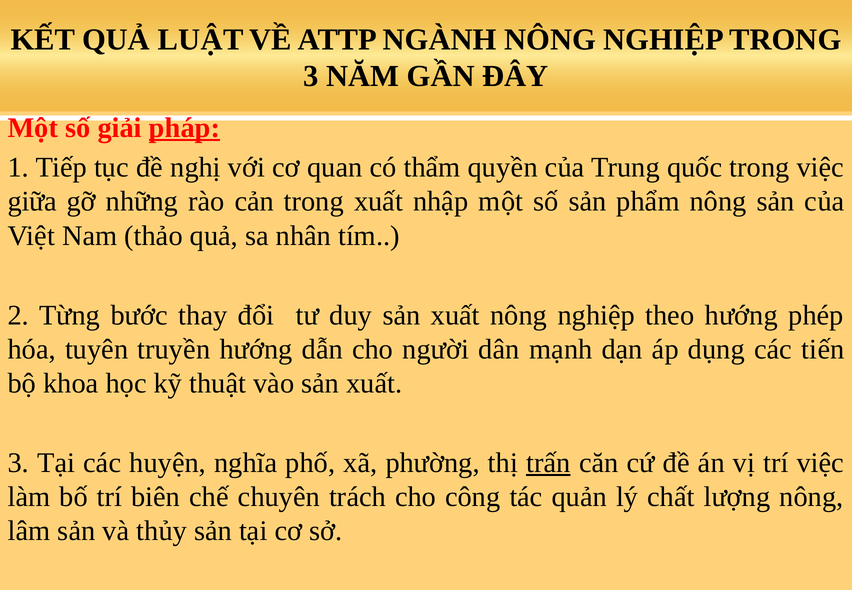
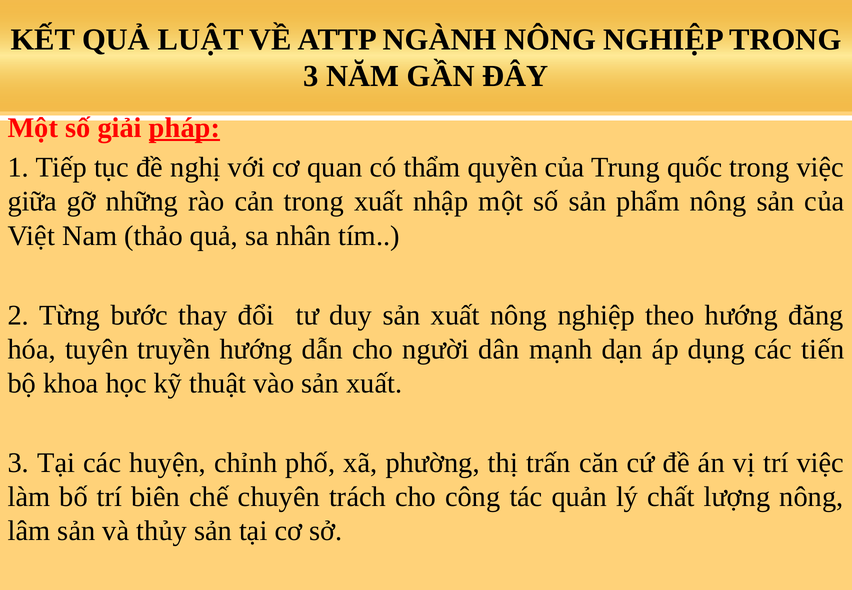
phép: phép -> đăng
nghĩa: nghĩa -> chỉnh
trấn underline: present -> none
